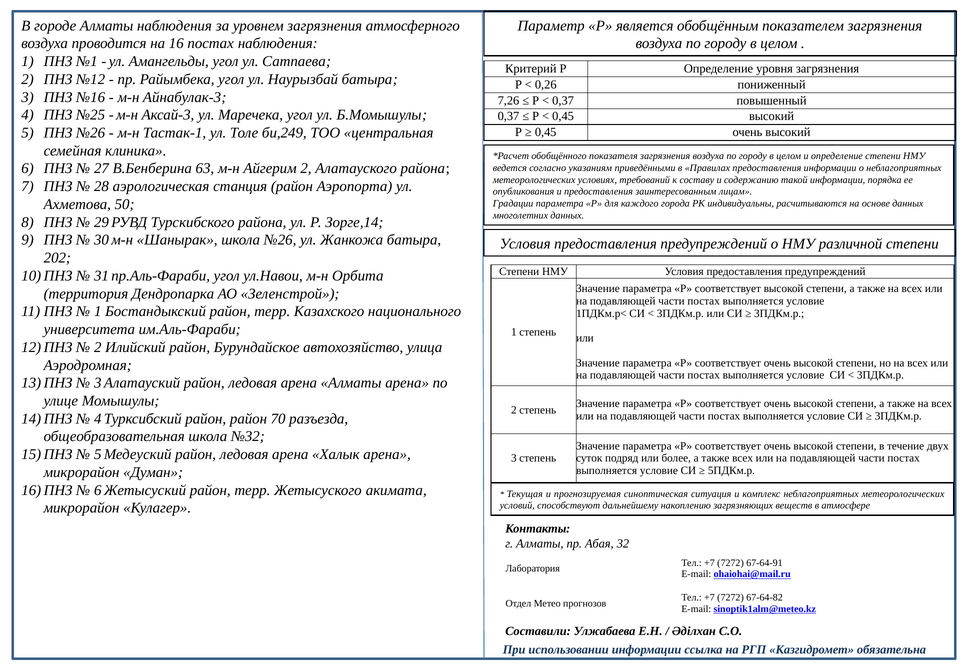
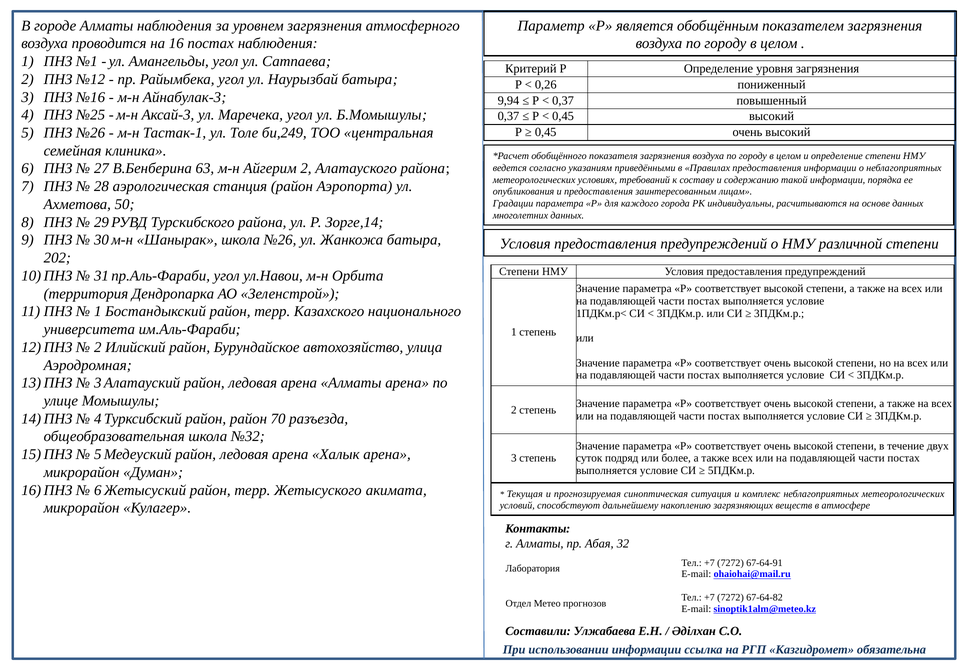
7,26: 7,26 -> 9,94
